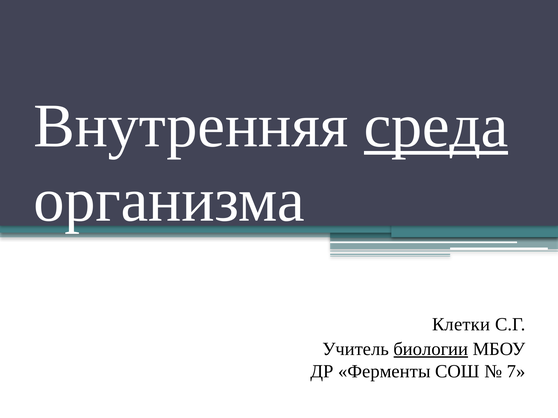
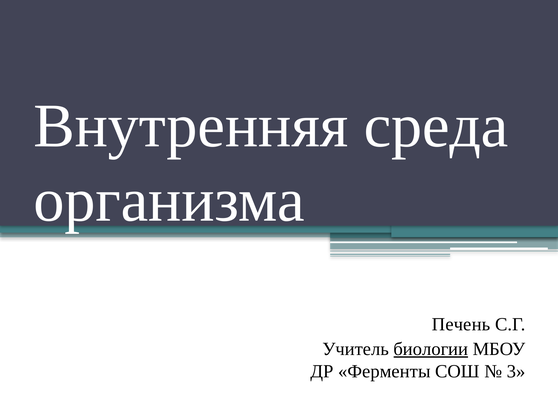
среда underline: present -> none
Клетки: Клетки -> Печень
7: 7 -> 3
